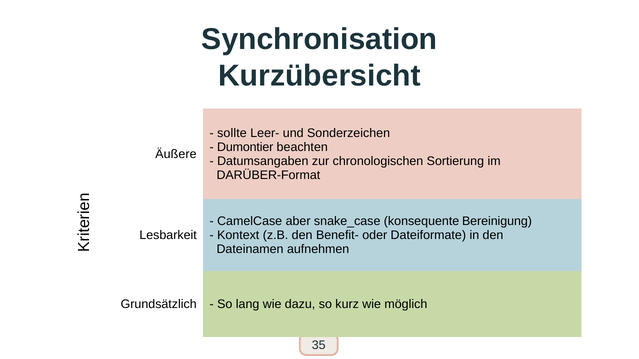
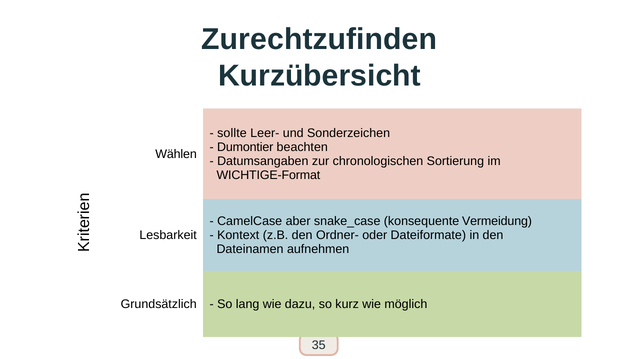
Synchronisation: Synchronisation -> Zurechtzufinden
Äußere: Äußere -> Wählen
DARÜBER-Format: DARÜBER-Format -> WICHTIGE-Format
Bereinigung: Bereinigung -> Vermeidung
Benefit-: Benefit- -> Ordner-
